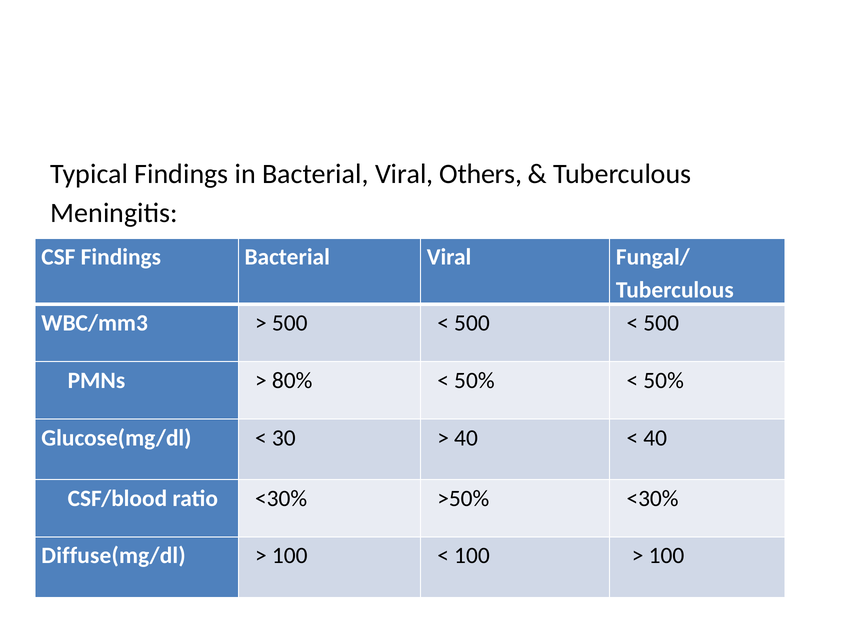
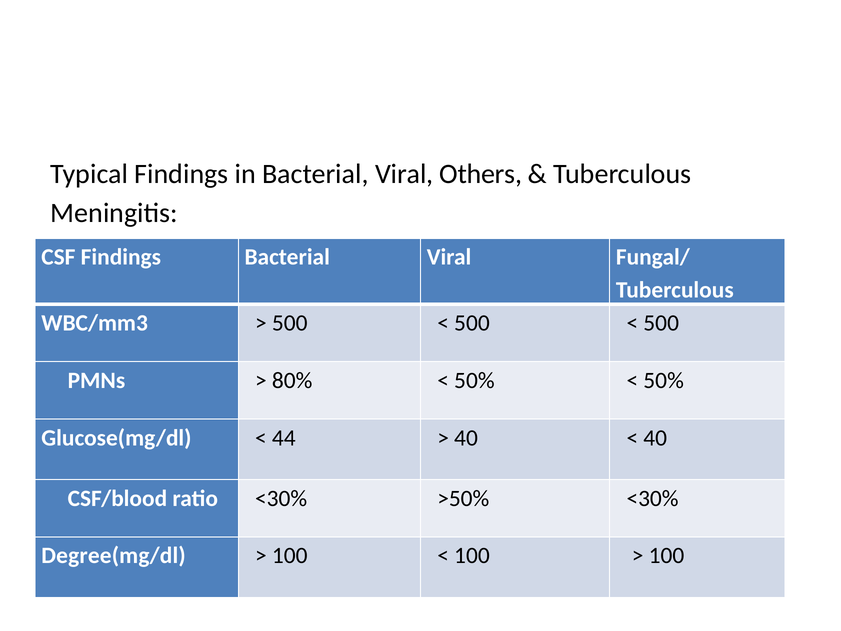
30: 30 -> 44
Diffuse(mg/dl: Diffuse(mg/dl -> Degree(mg/dl
